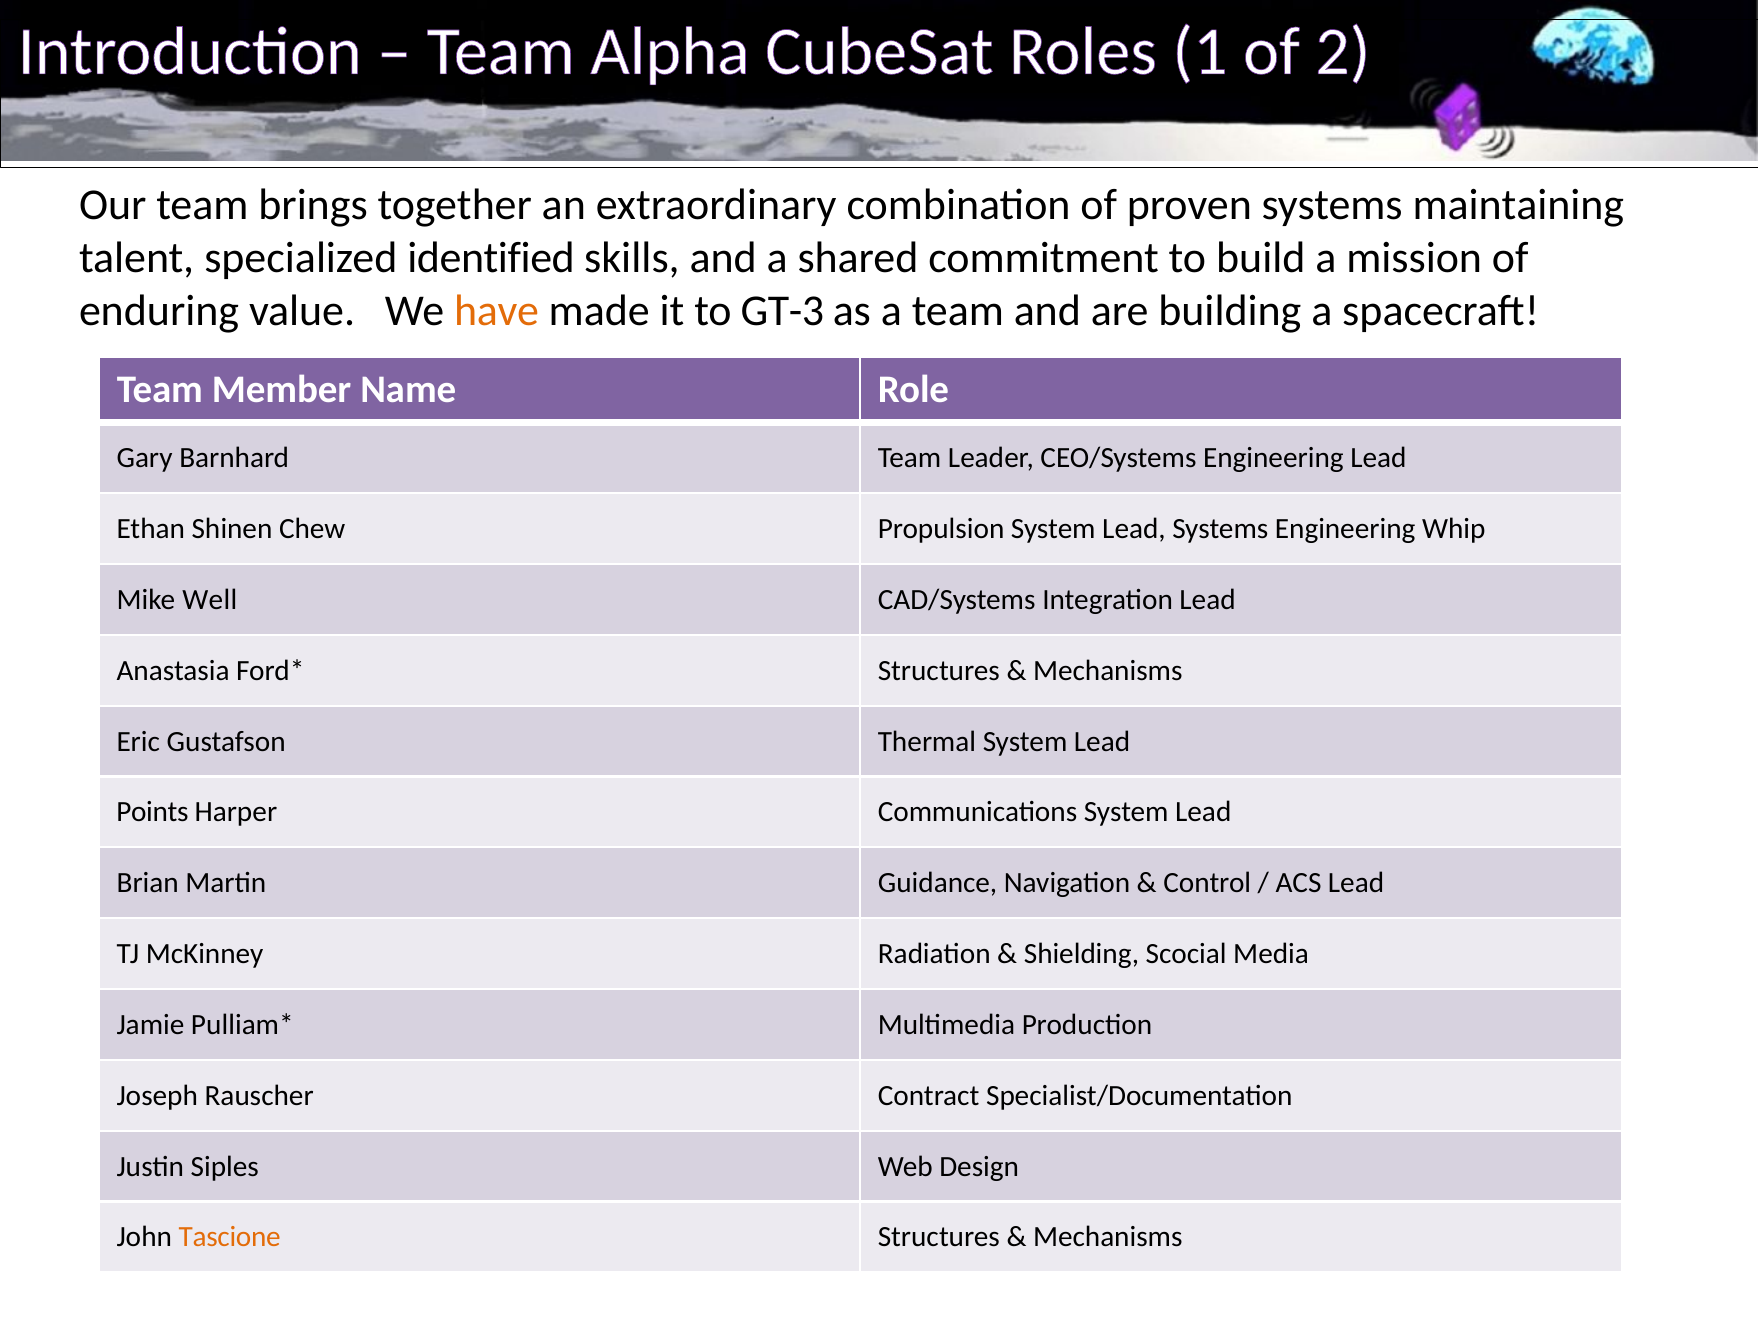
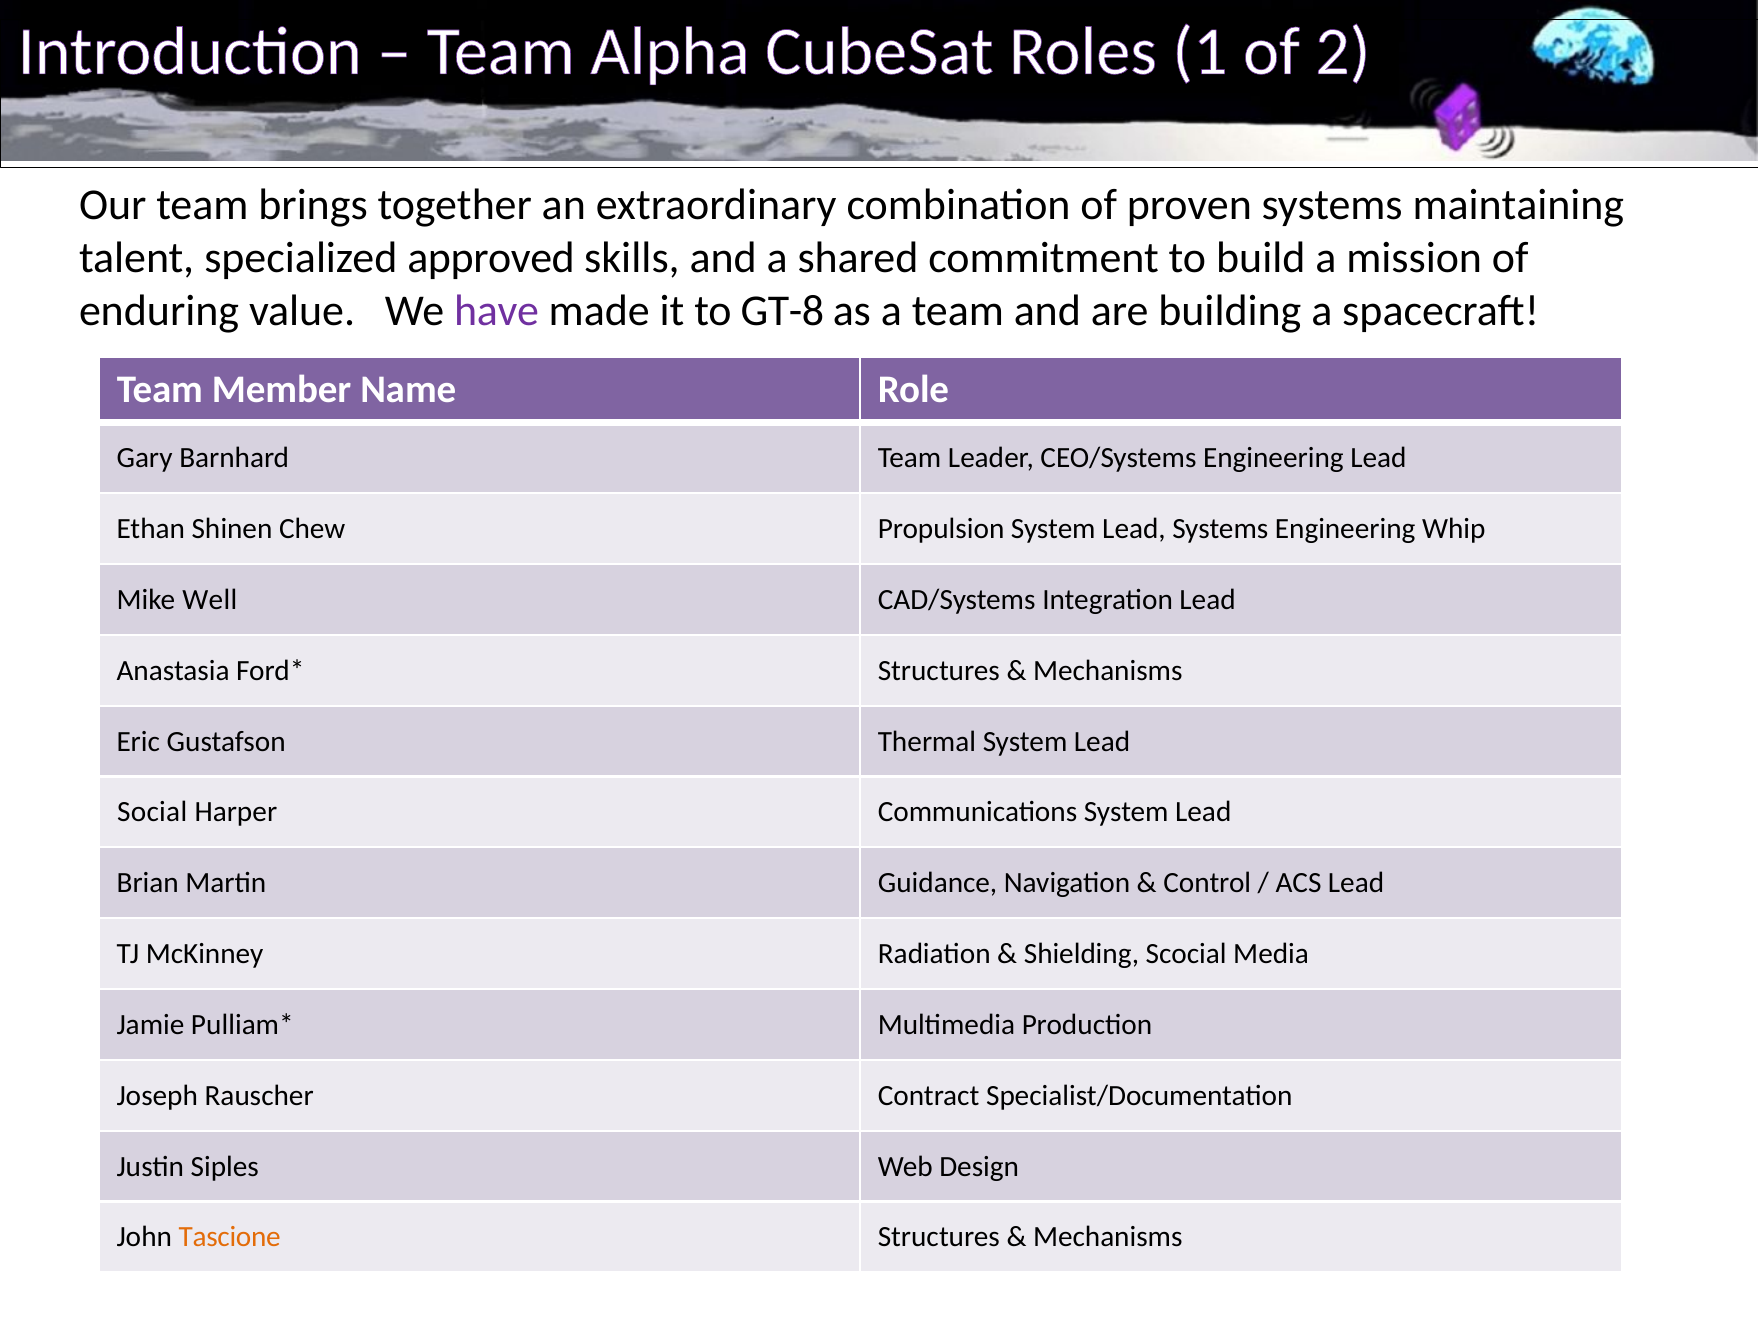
identified: identified -> approved
have colour: orange -> purple
GT-3: GT-3 -> GT-8
Points: Points -> Social
